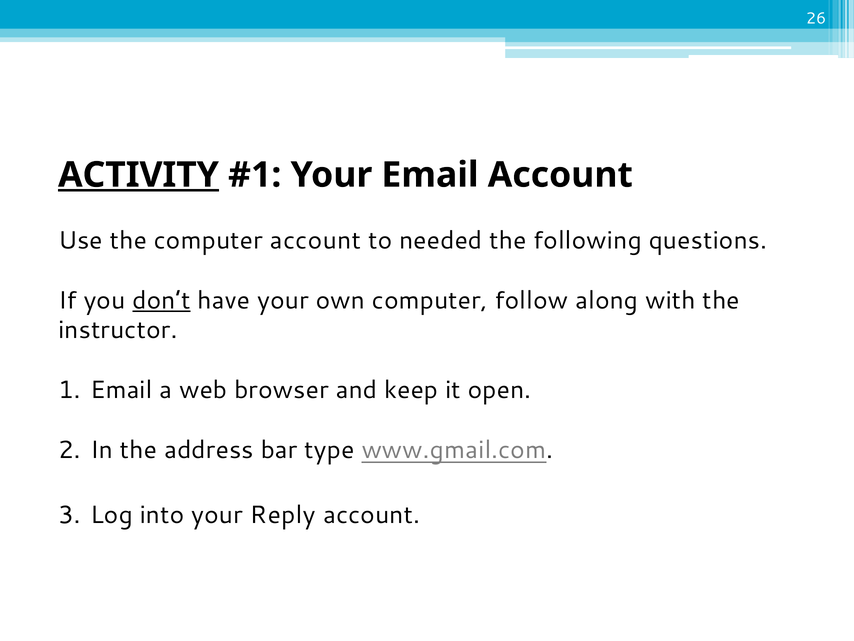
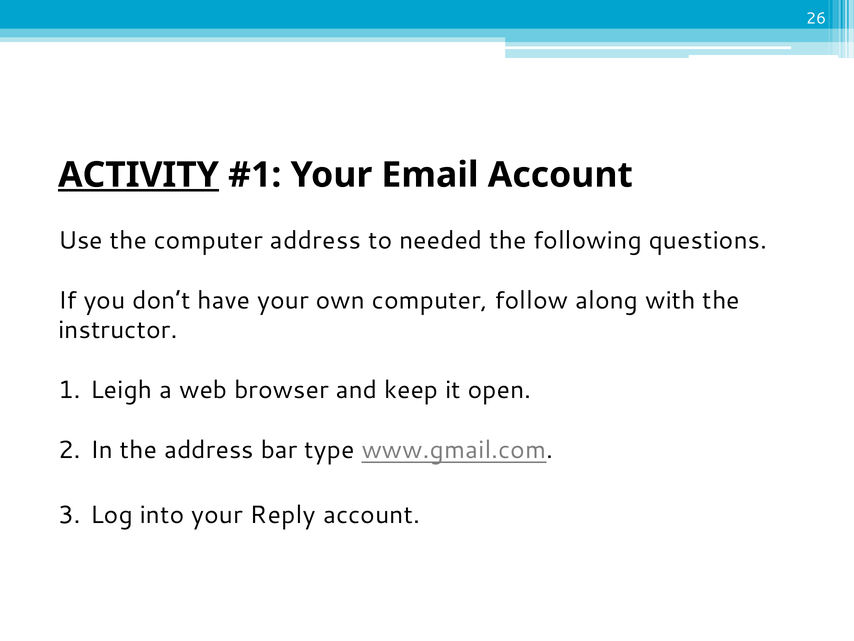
computer account: account -> address
don’t underline: present -> none
1 Email: Email -> Leigh
